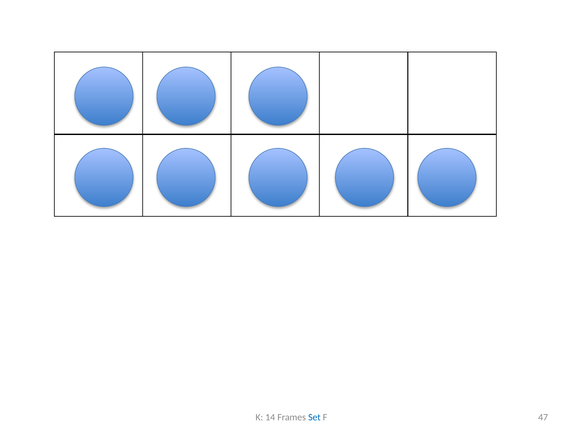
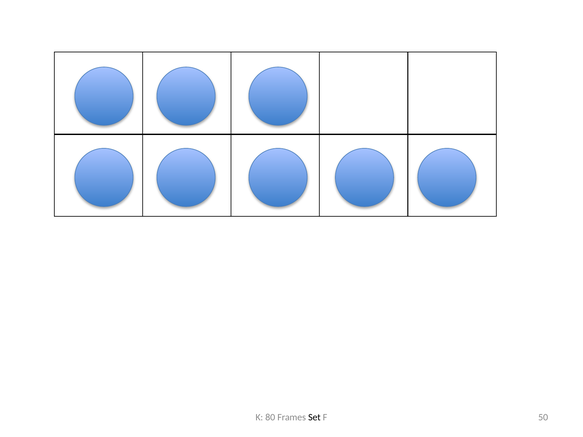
14: 14 -> 80
Set colour: blue -> black
47: 47 -> 50
